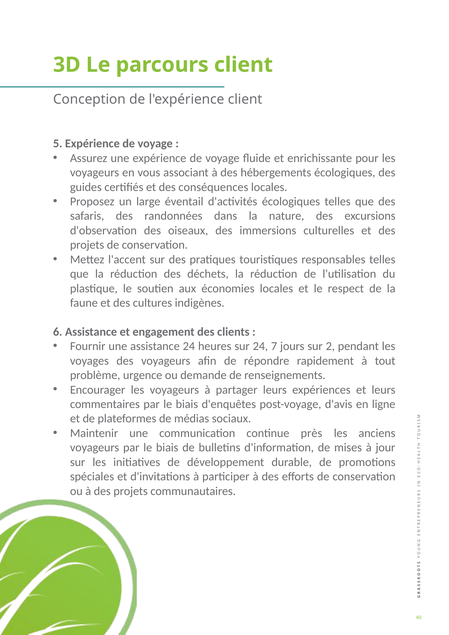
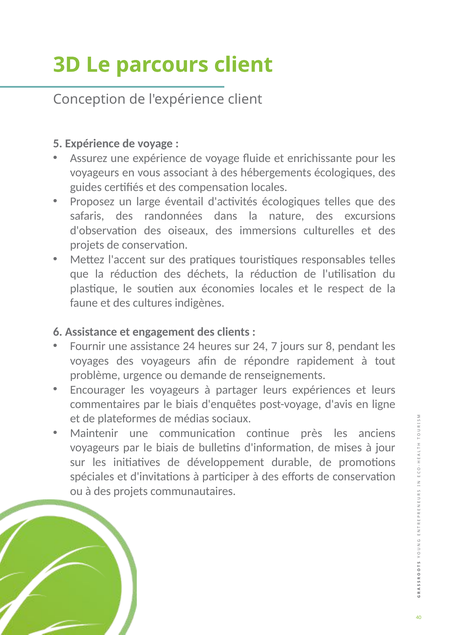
conséquences: conséquences -> compensation
2: 2 -> 8
